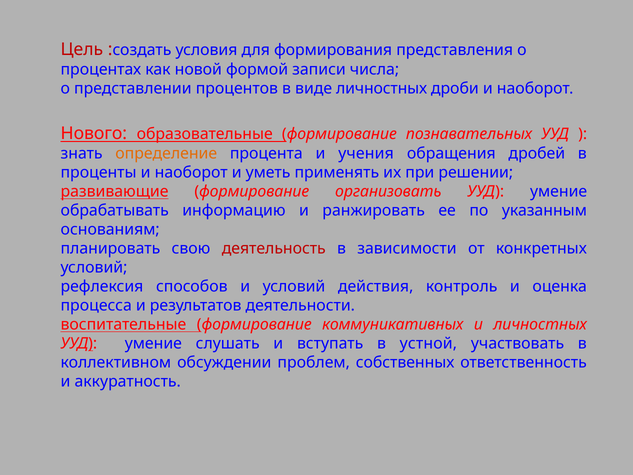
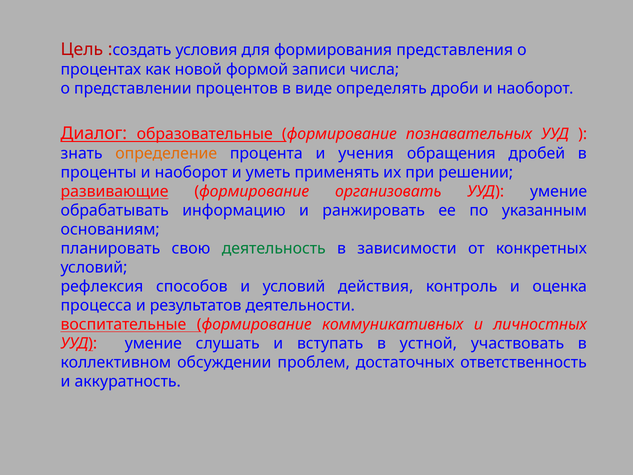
виде личностных: личностных -> определять
Нового: Нового -> Диалог
деятельность colour: red -> green
собственных: собственных -> достаточных
